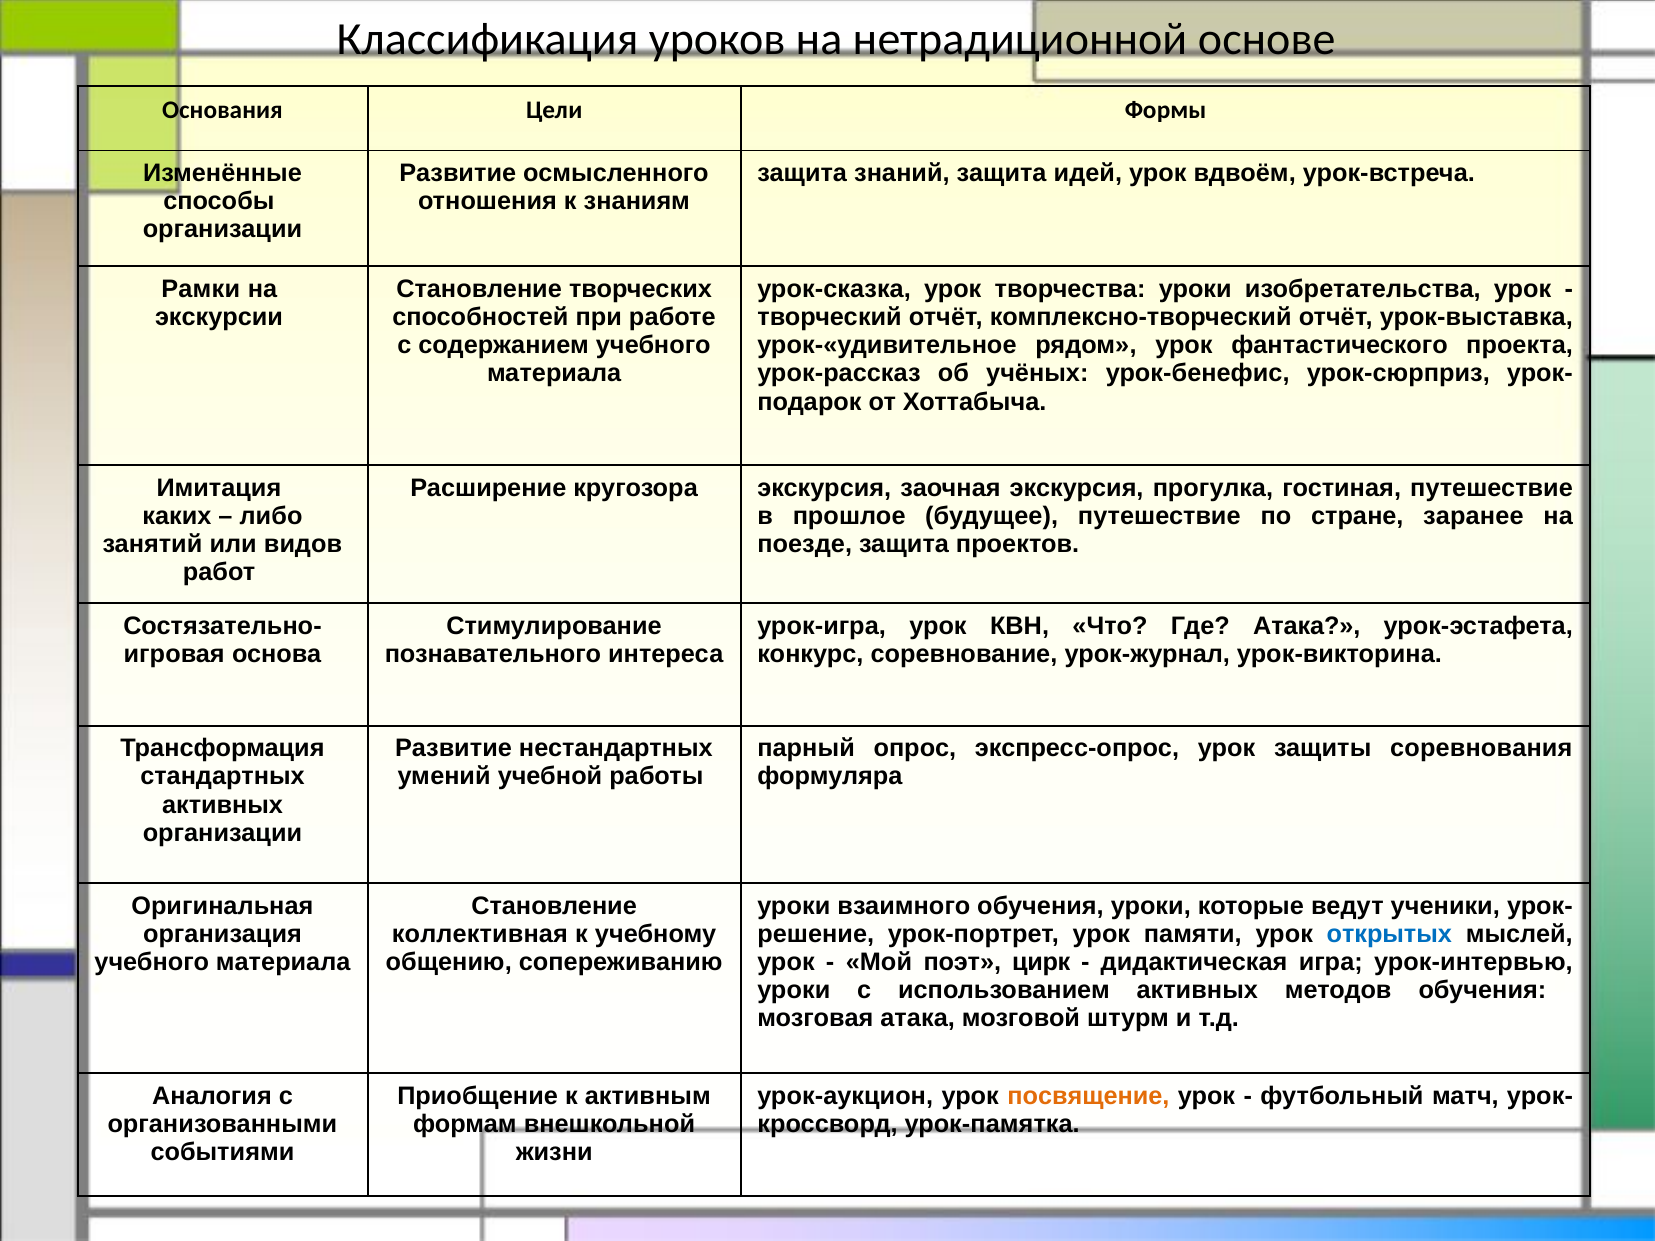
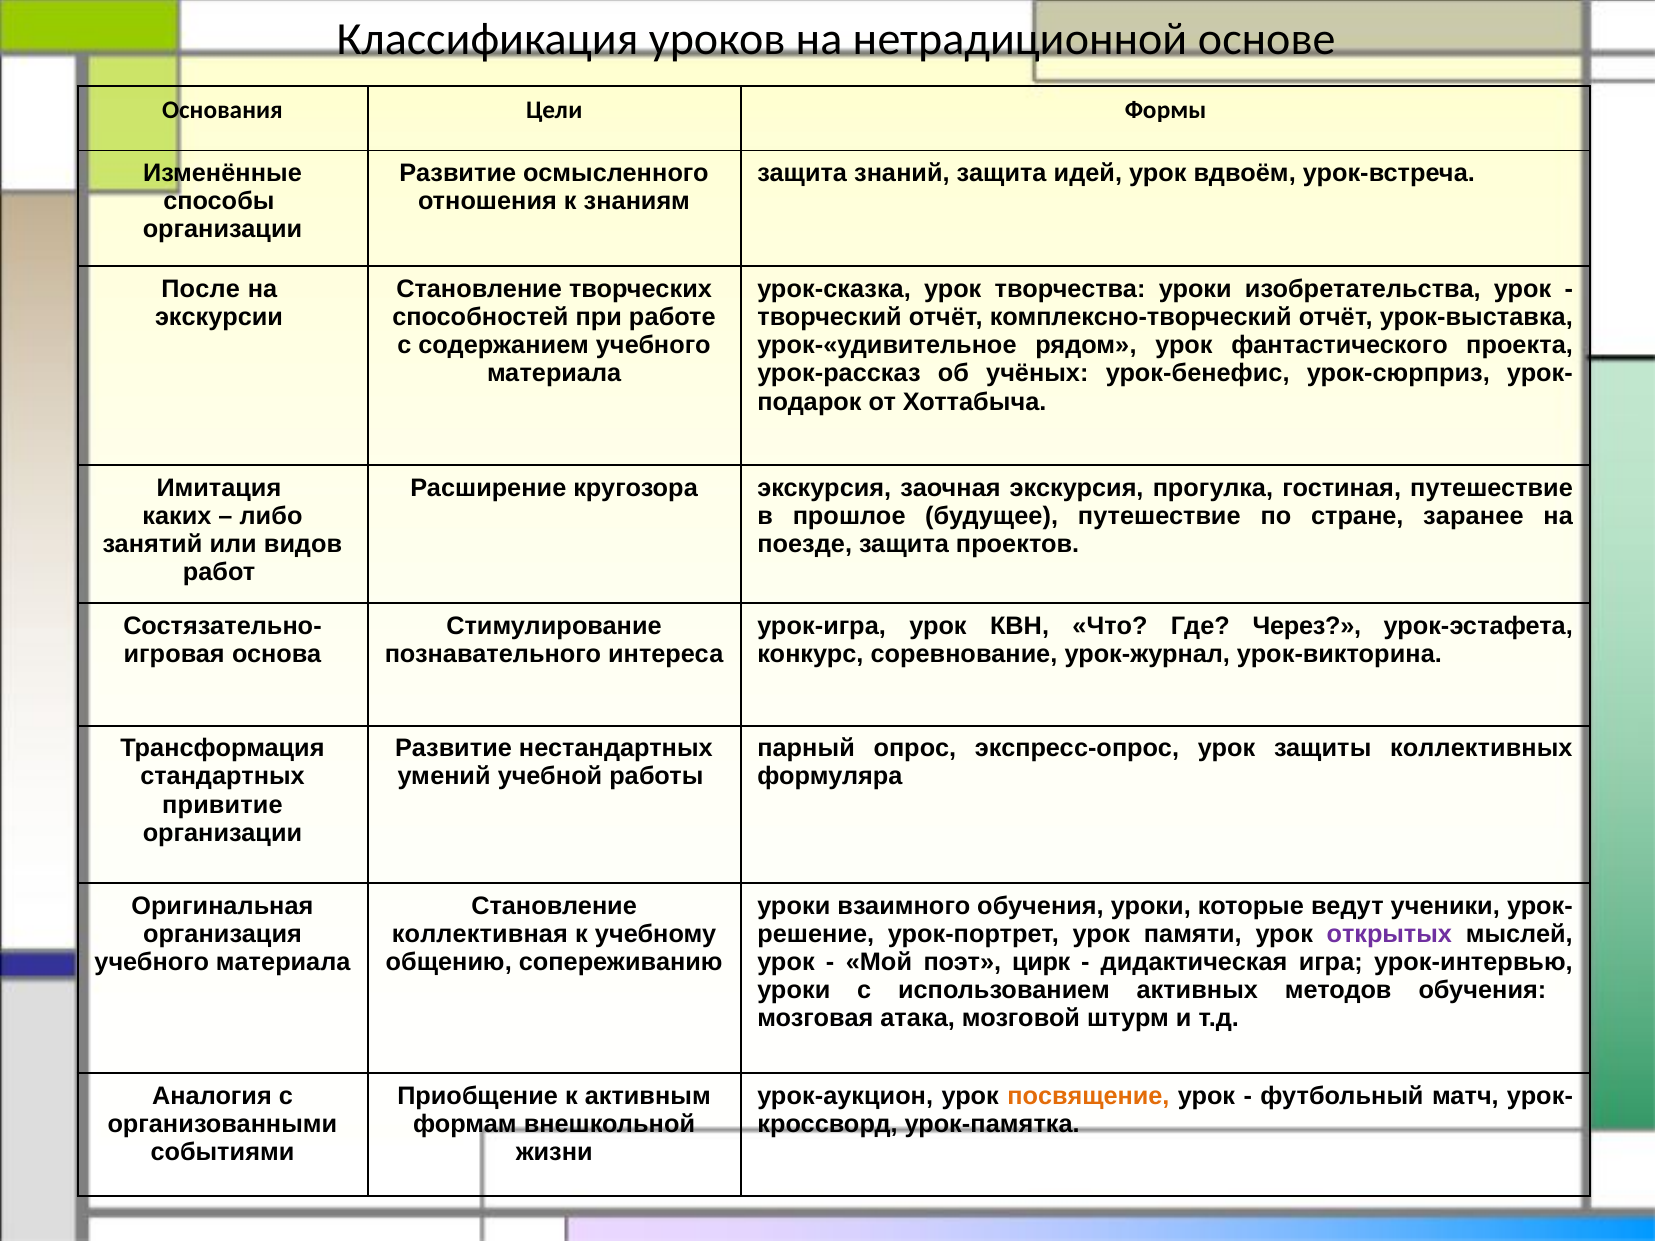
Рамки: Рамки -> После
Где Атака: Атака -> Через
соревнования: соревнования -> коллективных
активных at (223, 805): активных -> привитие
открытых colour: blue -> purple
